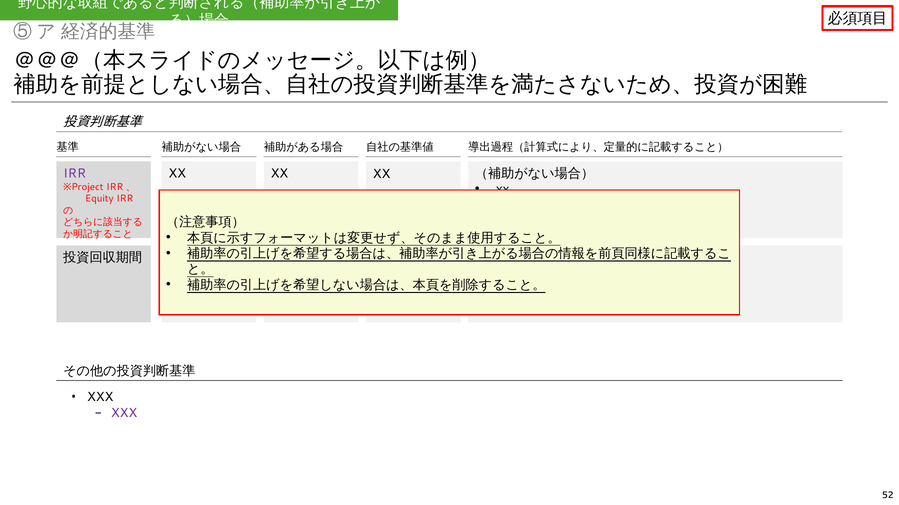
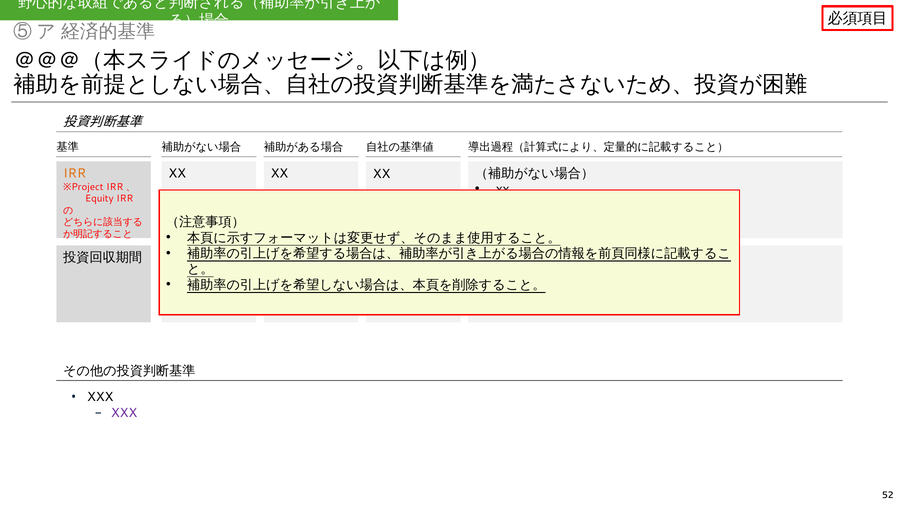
IRR at (75, 174) colour: purple -> orange
